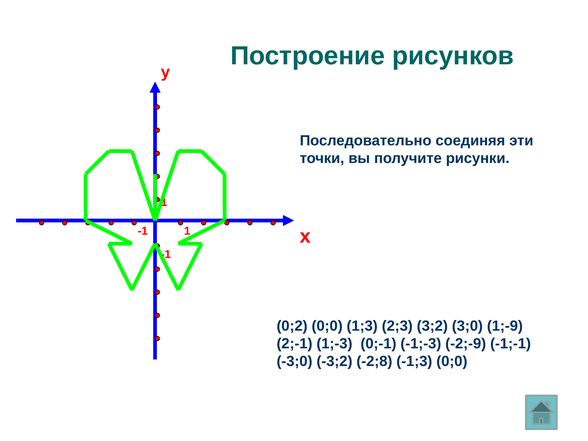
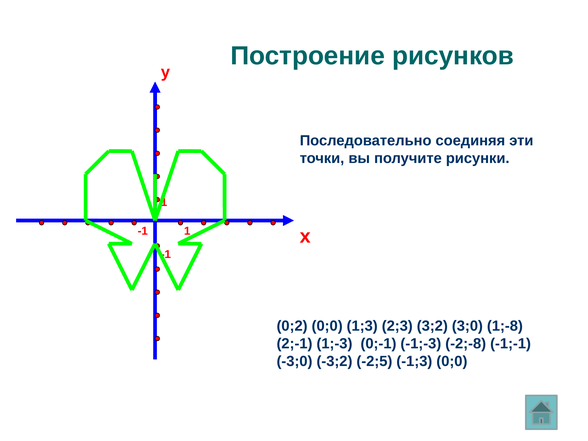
1;-9: 1;-9 -> 1;-8
-2;-9: -2;-9 -> -2;-8
-2;8: -2;8 -> -2;5
